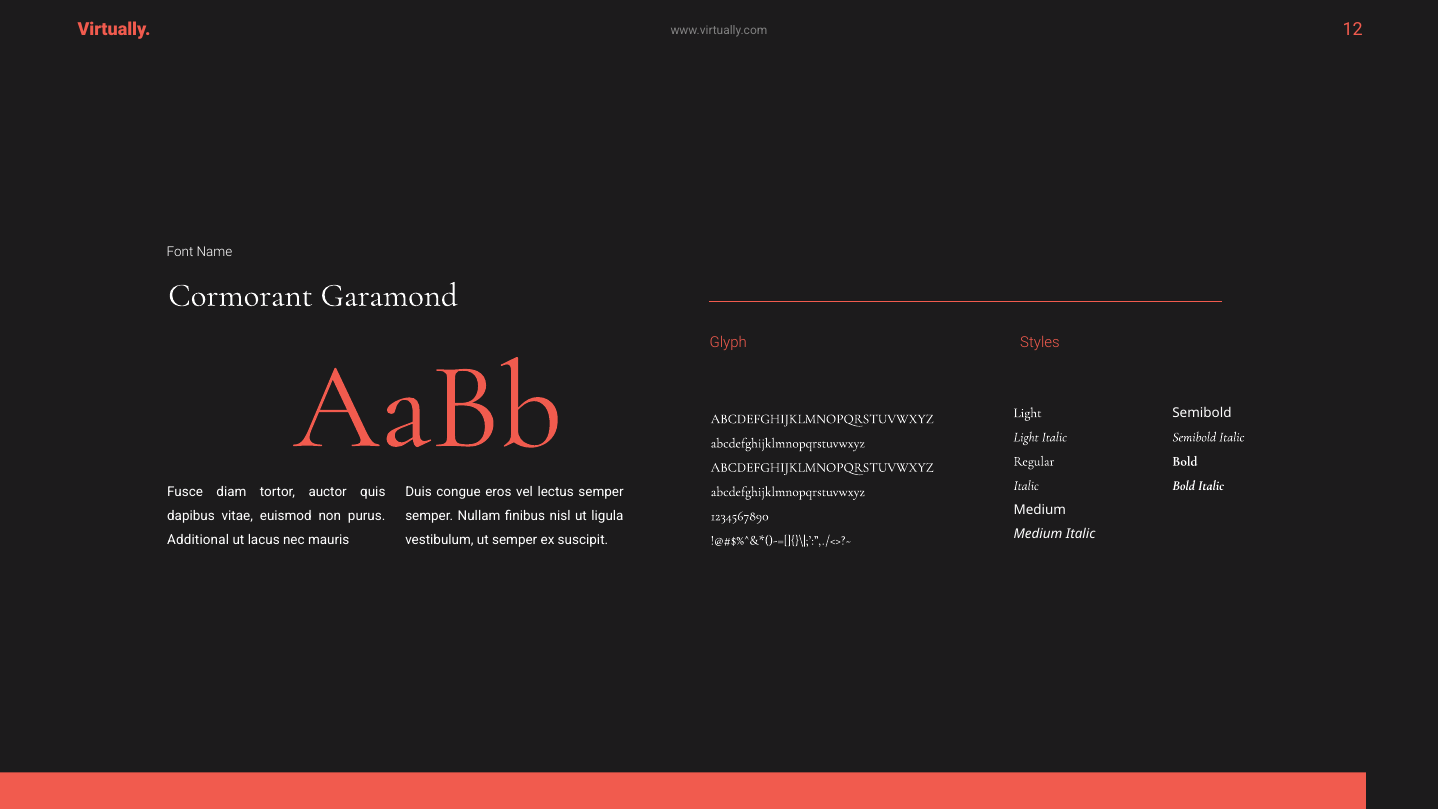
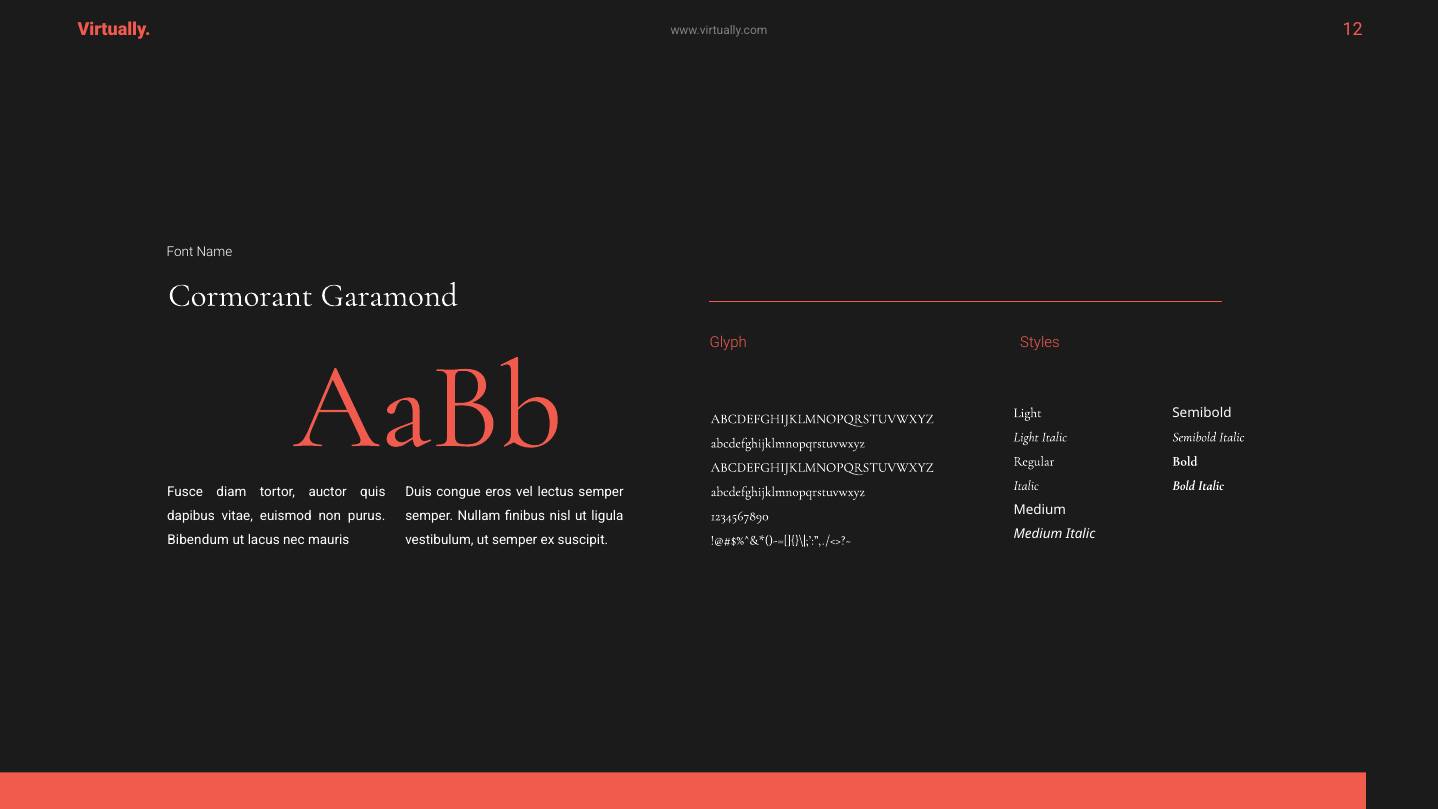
Additional: Additional -> Bibendum
